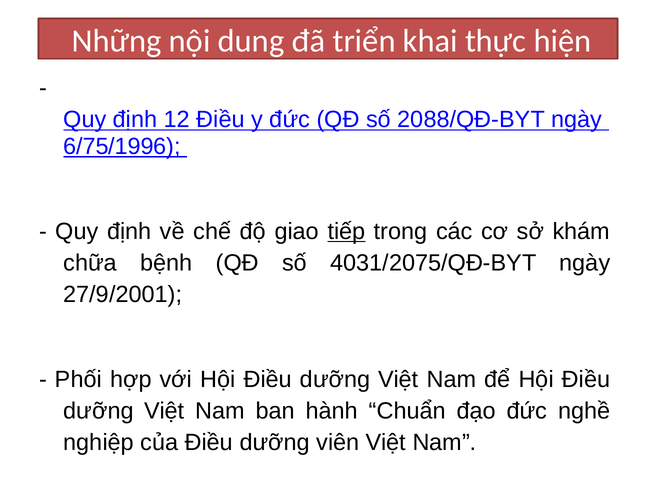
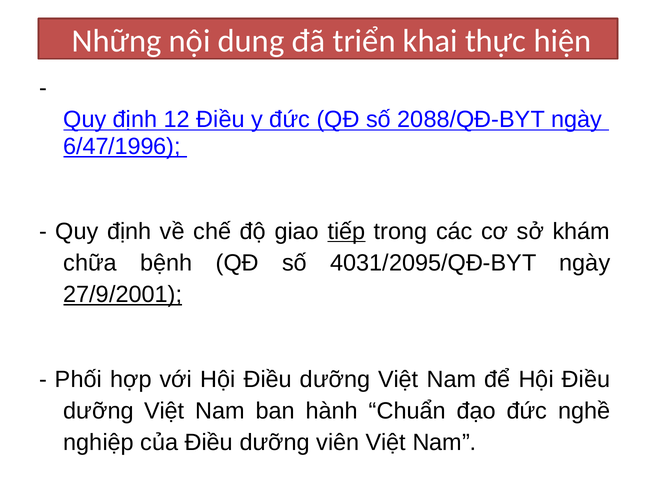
6/75/1996: 6/75/1996 -> 6/47/1996
4031/2075/QĐ-BYT: 4031/2075/QĐ-BYT -> 4031/2095/QĐ-BYT
27/9/2001 underline: none -> present
